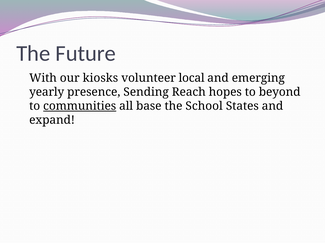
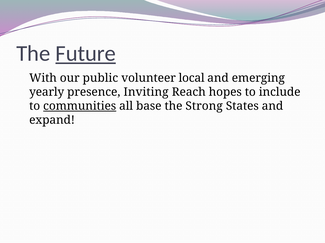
Future underline: none -> present
kiosks: kiosks -> public
Sending: Sending -> Inviting
beyond: beyond -> include
School: School -> Strong
